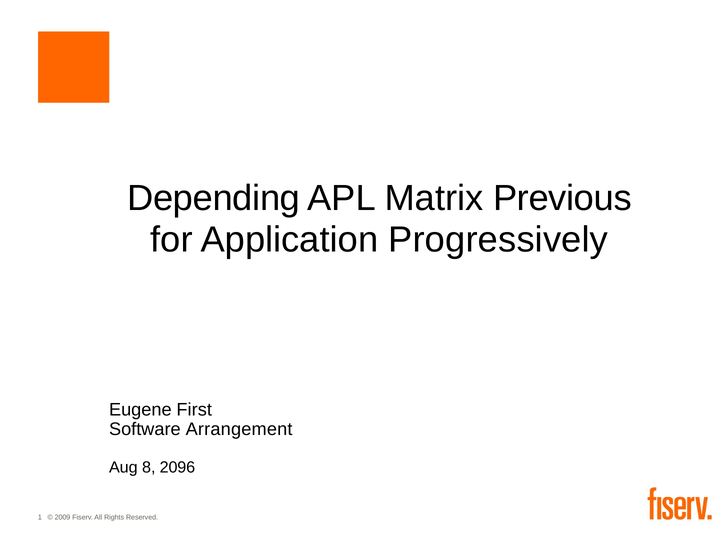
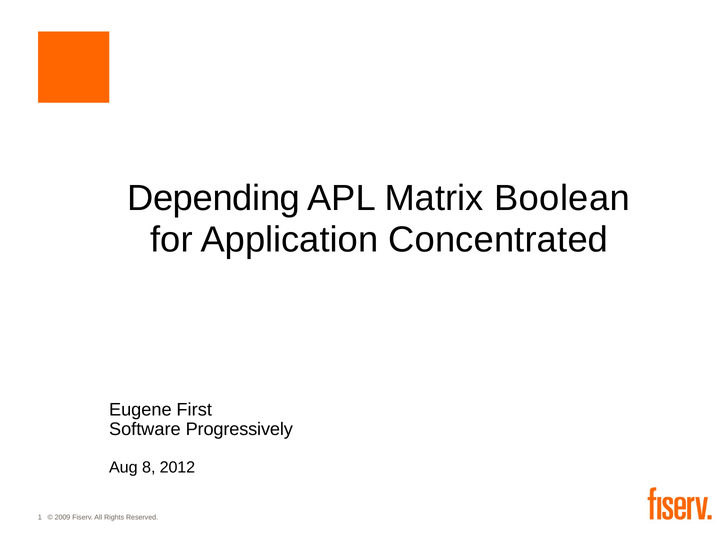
Previous: Previous -> Boolean
Progressively: Progressively -> Concentrated
Arrangement: Arrangement -> Progressively
2096: 2096 -> 2012
